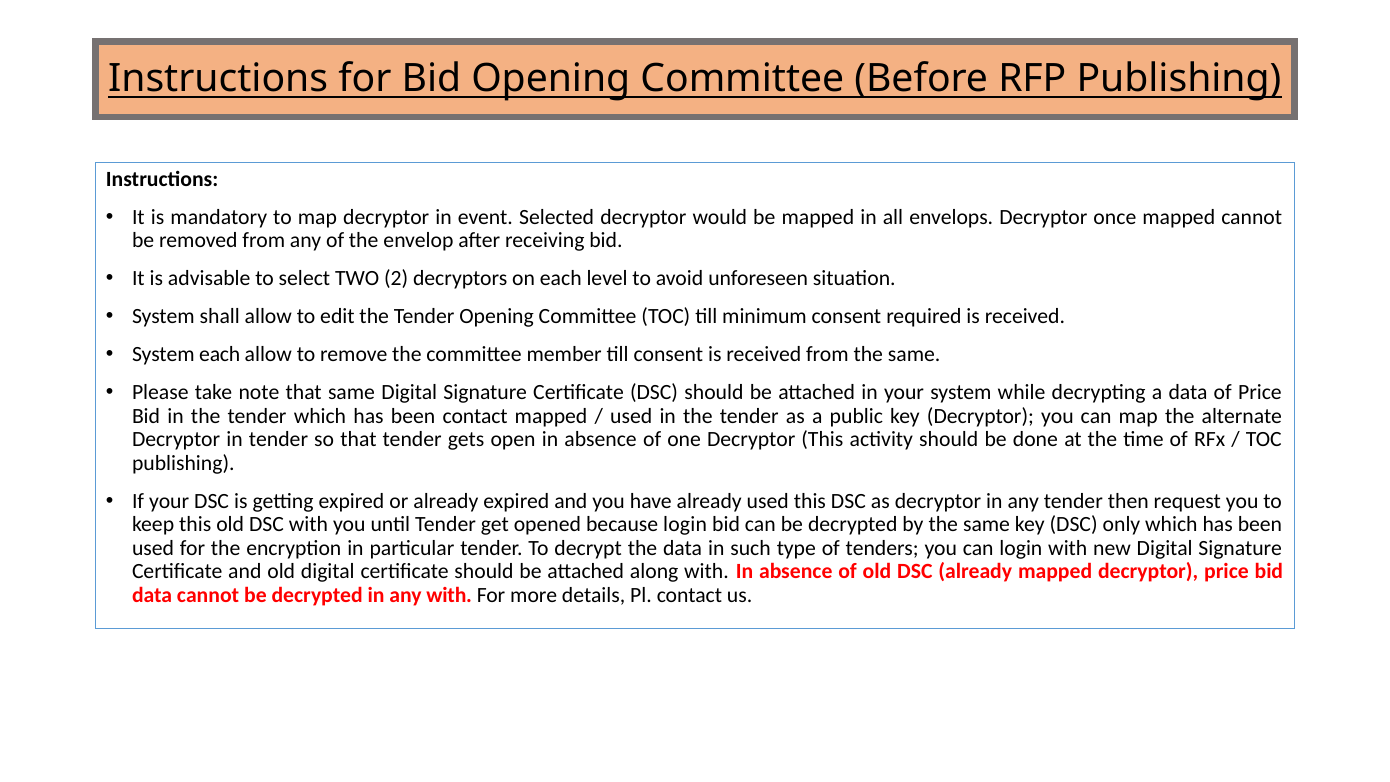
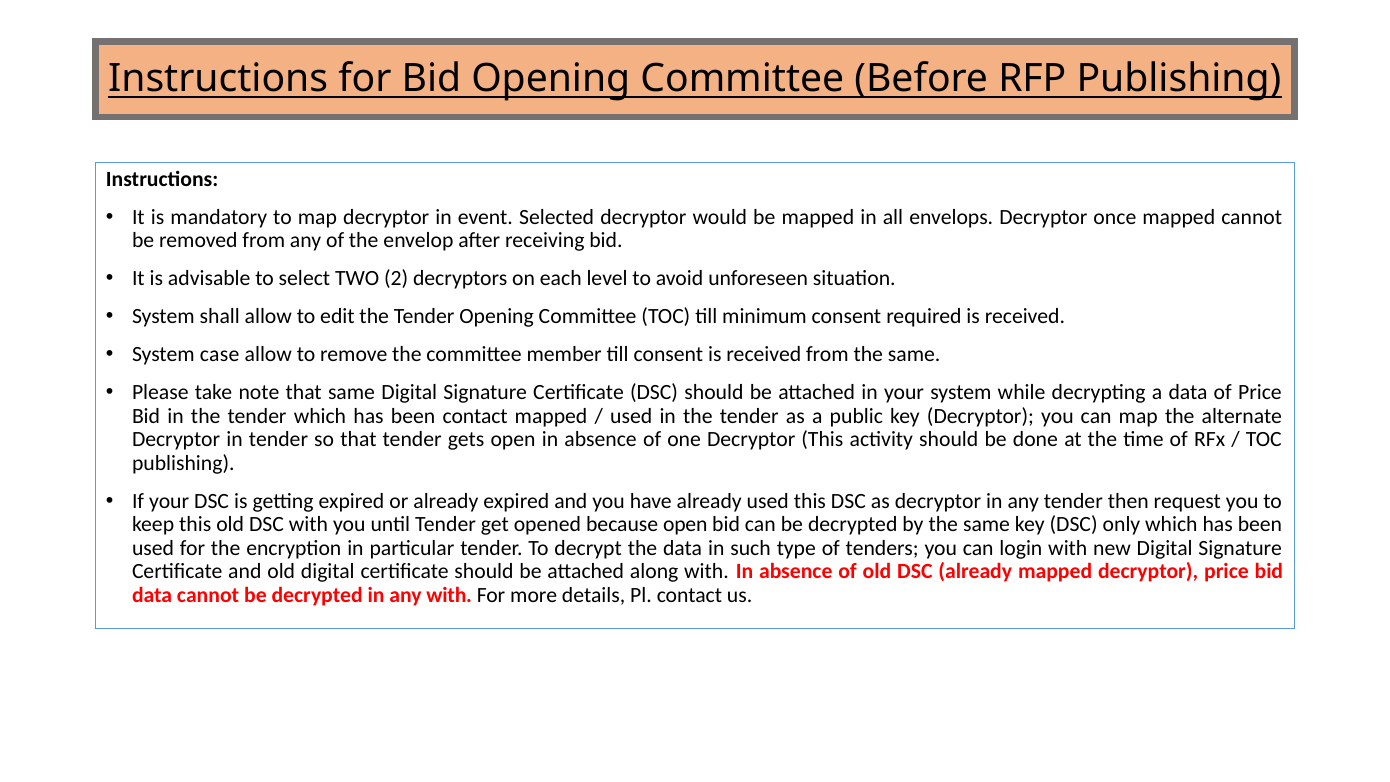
System each: each -> case
because login: login -> open
